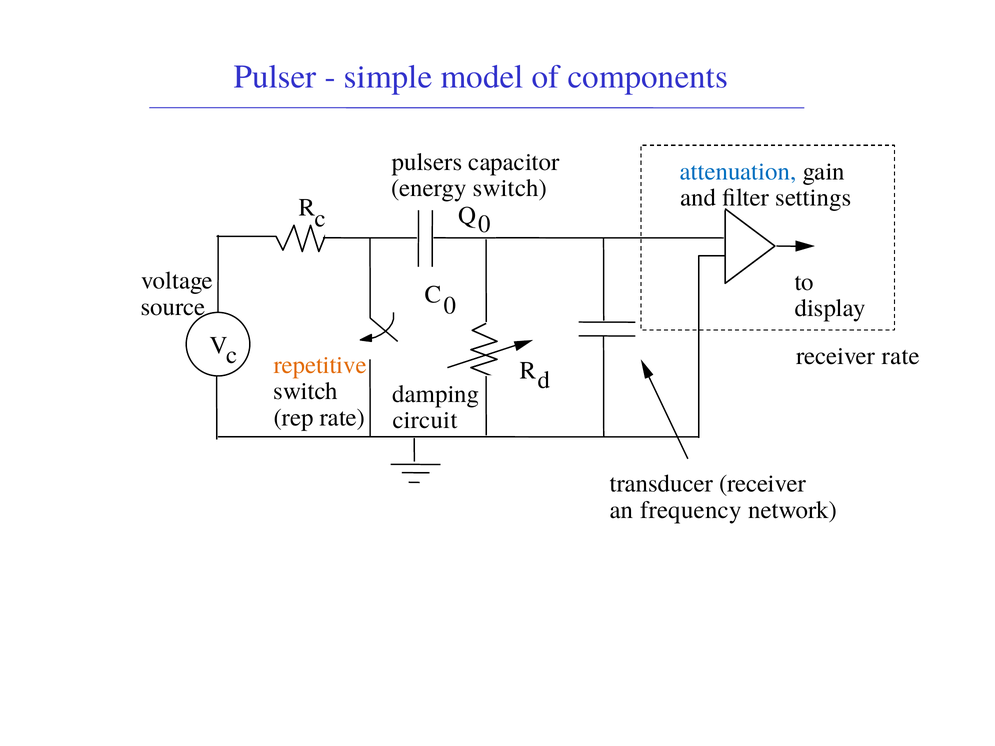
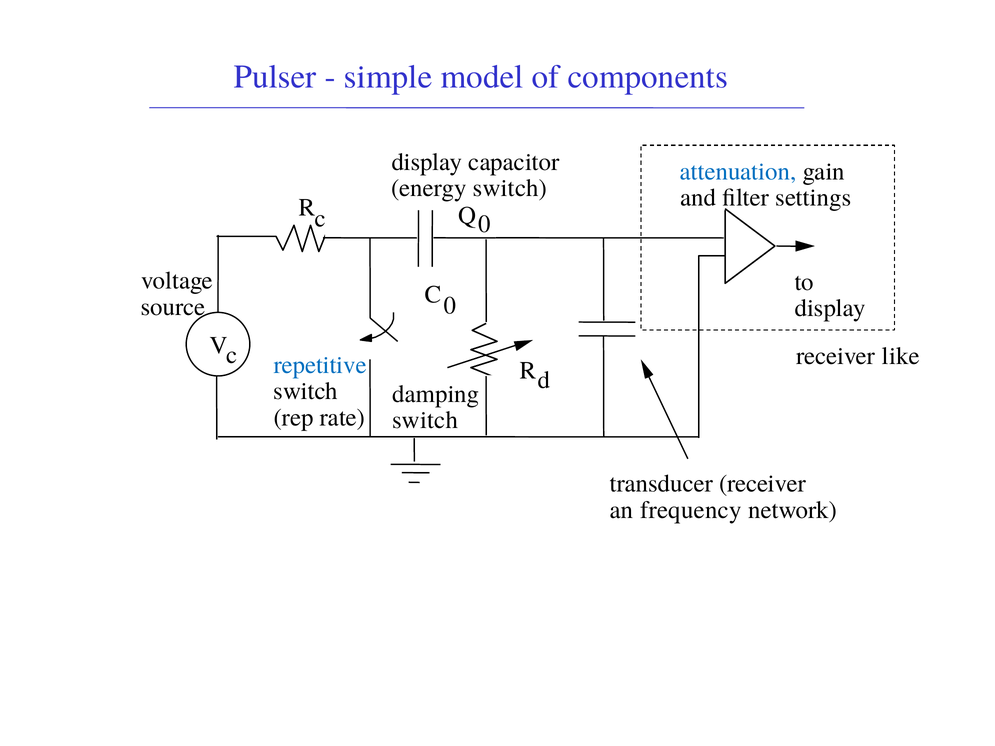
pulsers at (427, 162): pulsers -> display
receiver rate: rate -> like
repetitive colour: orange -> blue
circuit at (425, 420): circuit -> switch
